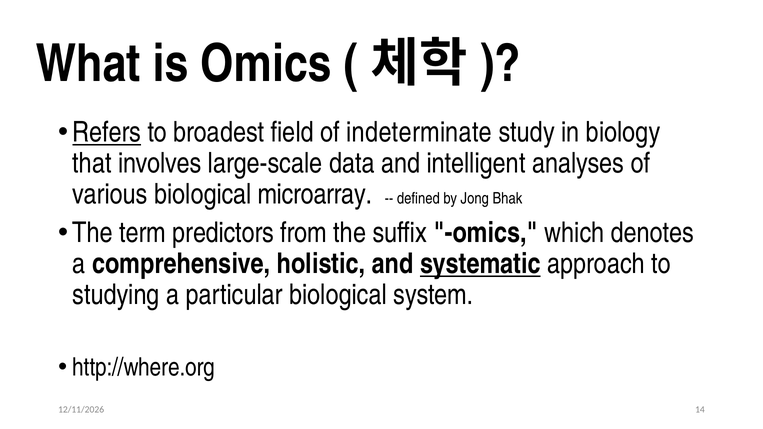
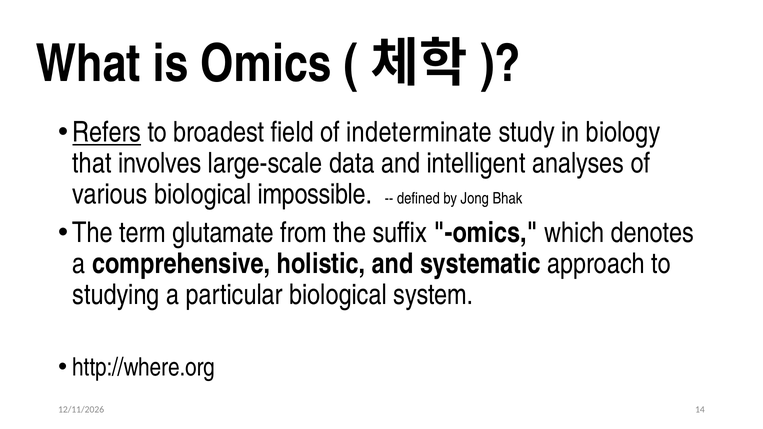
microarray: microarray -> impossible
predictors: predictors -> glutamate
systematic underline: present -> none
